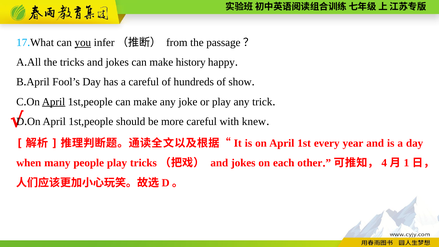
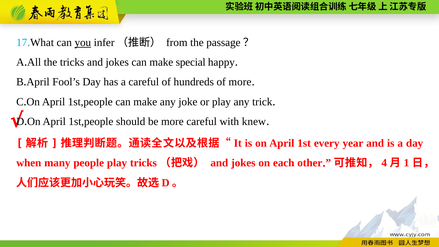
history: history -> special
of show: show -> more
April at (54, 102) underline: present -> none
